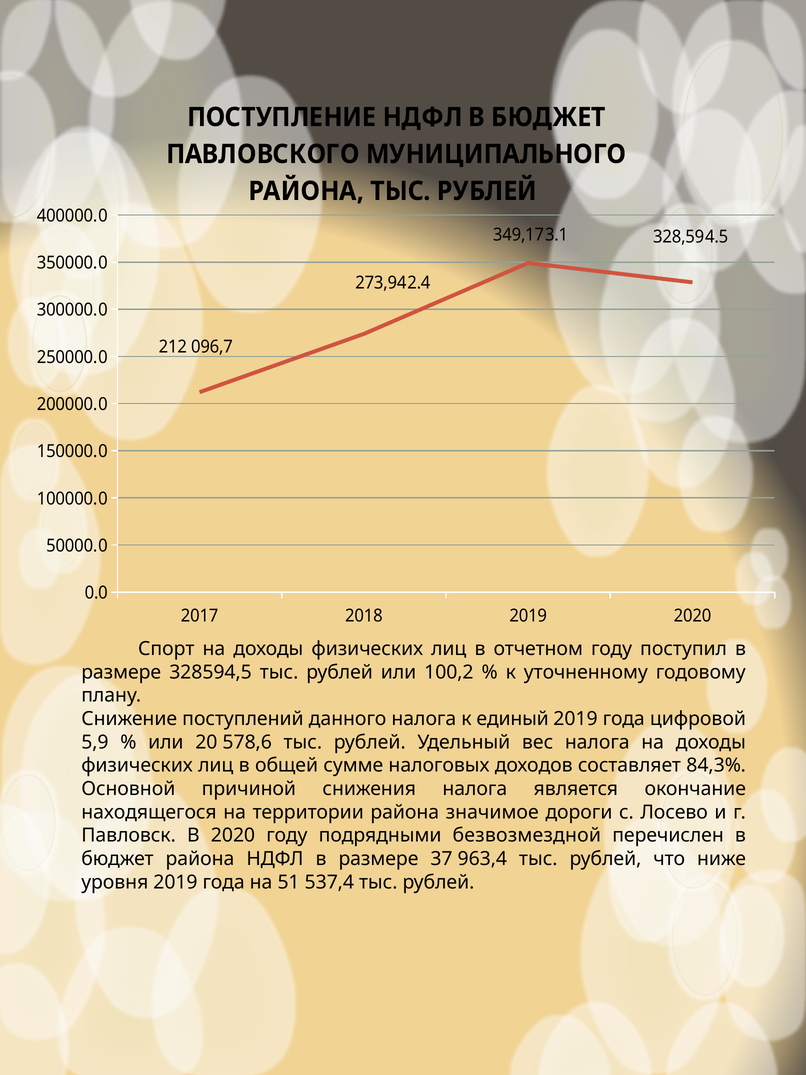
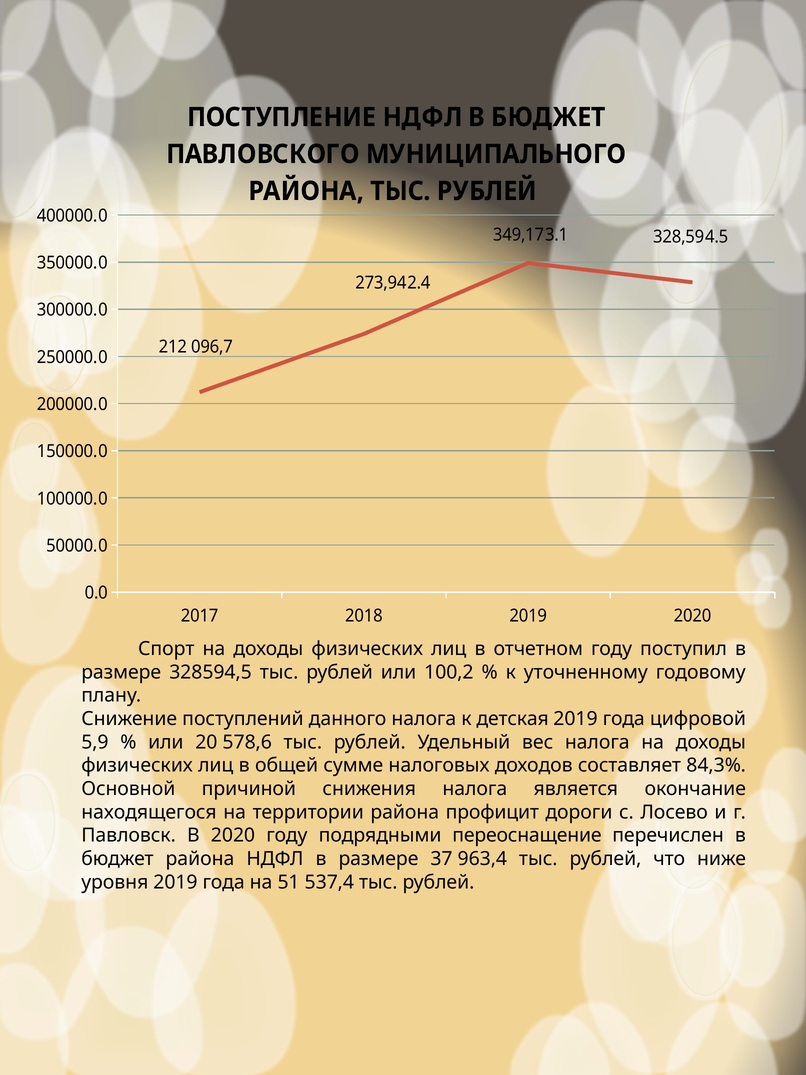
единый: единый -> детская
значимое: значимое -> профицит
безвозмездной: безвозмездной -> переоснащение
